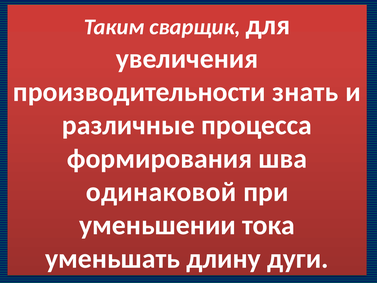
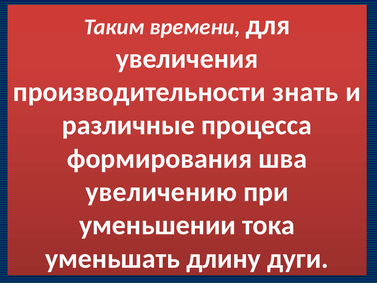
сварщик: сварщик -> времени
одинаковой: одинаковой -> увеличению
